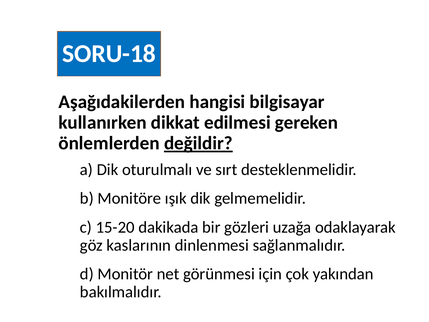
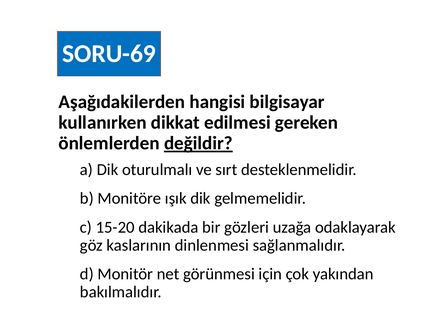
SORU-18: SORU-18 -> SORU-69
